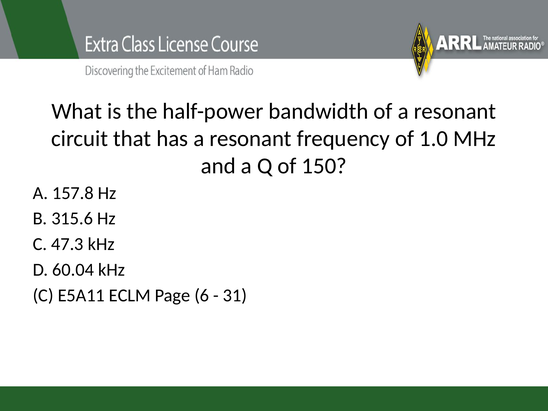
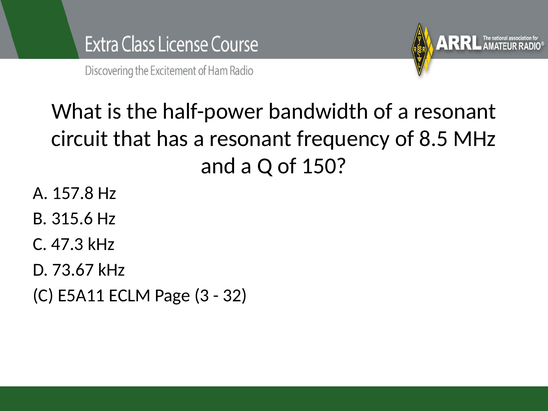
1.0: 1.0 -> 8.5
60.04: 60.04 -> 73.67
6: 6 -> 3
31: 31 -> 32
